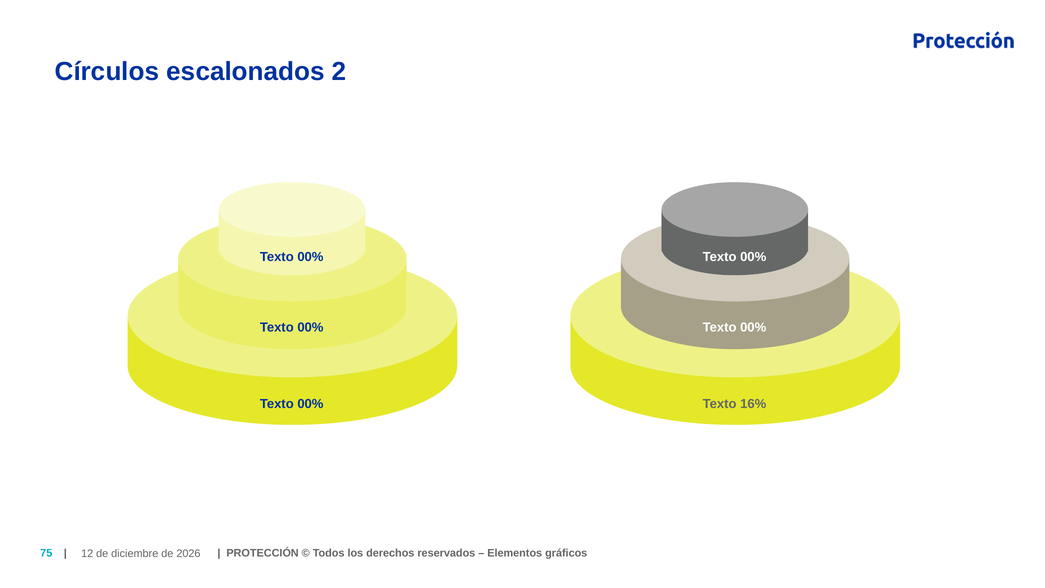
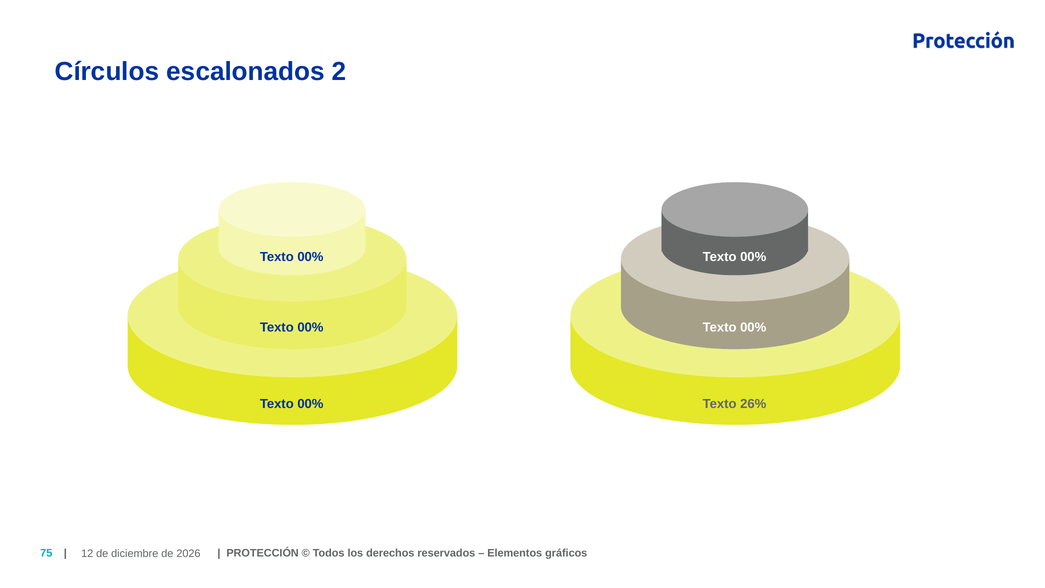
16%: 16% -> 26%
